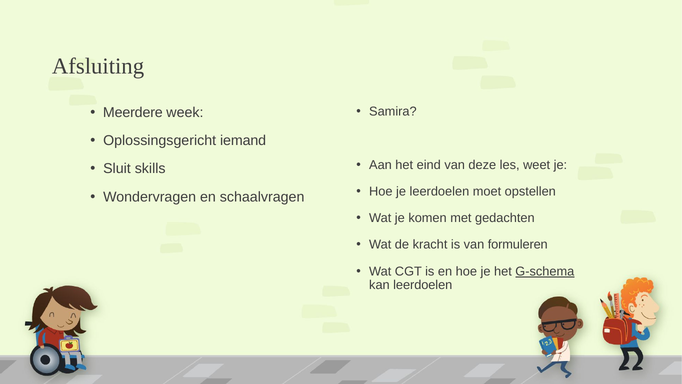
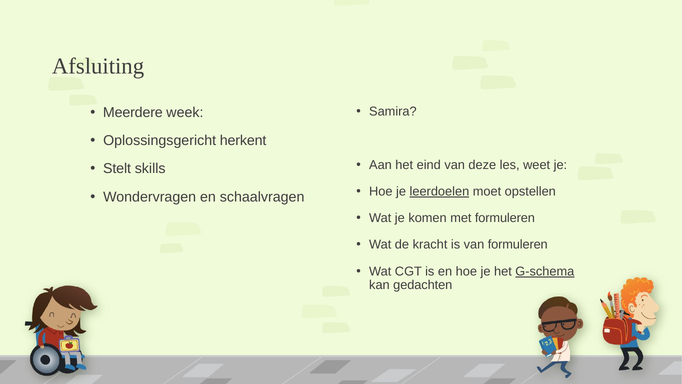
iemand: iemand -> herkent
Sluit: Sluit -> Stelt
leerdoelen at (439, 191) underline: none -> present
met gedachten: gedachten -> formuleren
kan leerdoelen: leerdoelen -> gedachten
